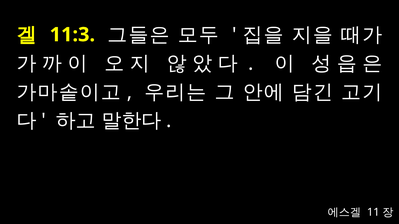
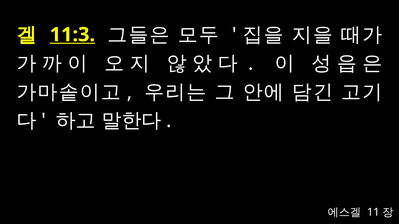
11:3 underline: none -> present
